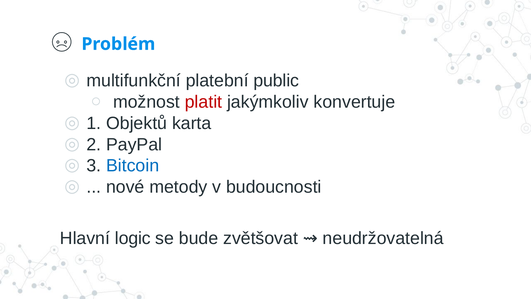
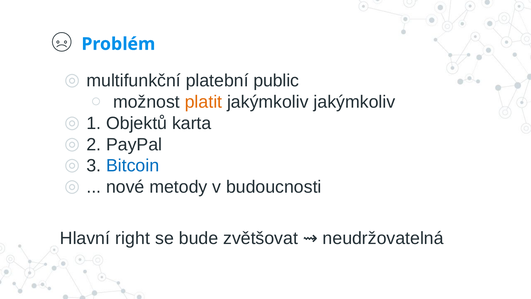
platit colour: red -> orange
jakýmkoliv konvertuje: konvertuje -> jakýmkoliv
logic: logic -> right
